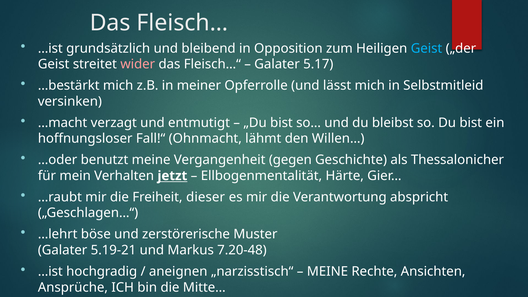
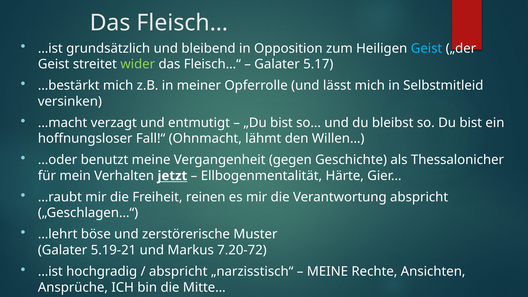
wider colour: pink -> light green
dieser: dieser -> reinen
7.20-48: 7.20-48 -> 7.20-72
aneignen at (178, 271): aneignen -> abspricht
